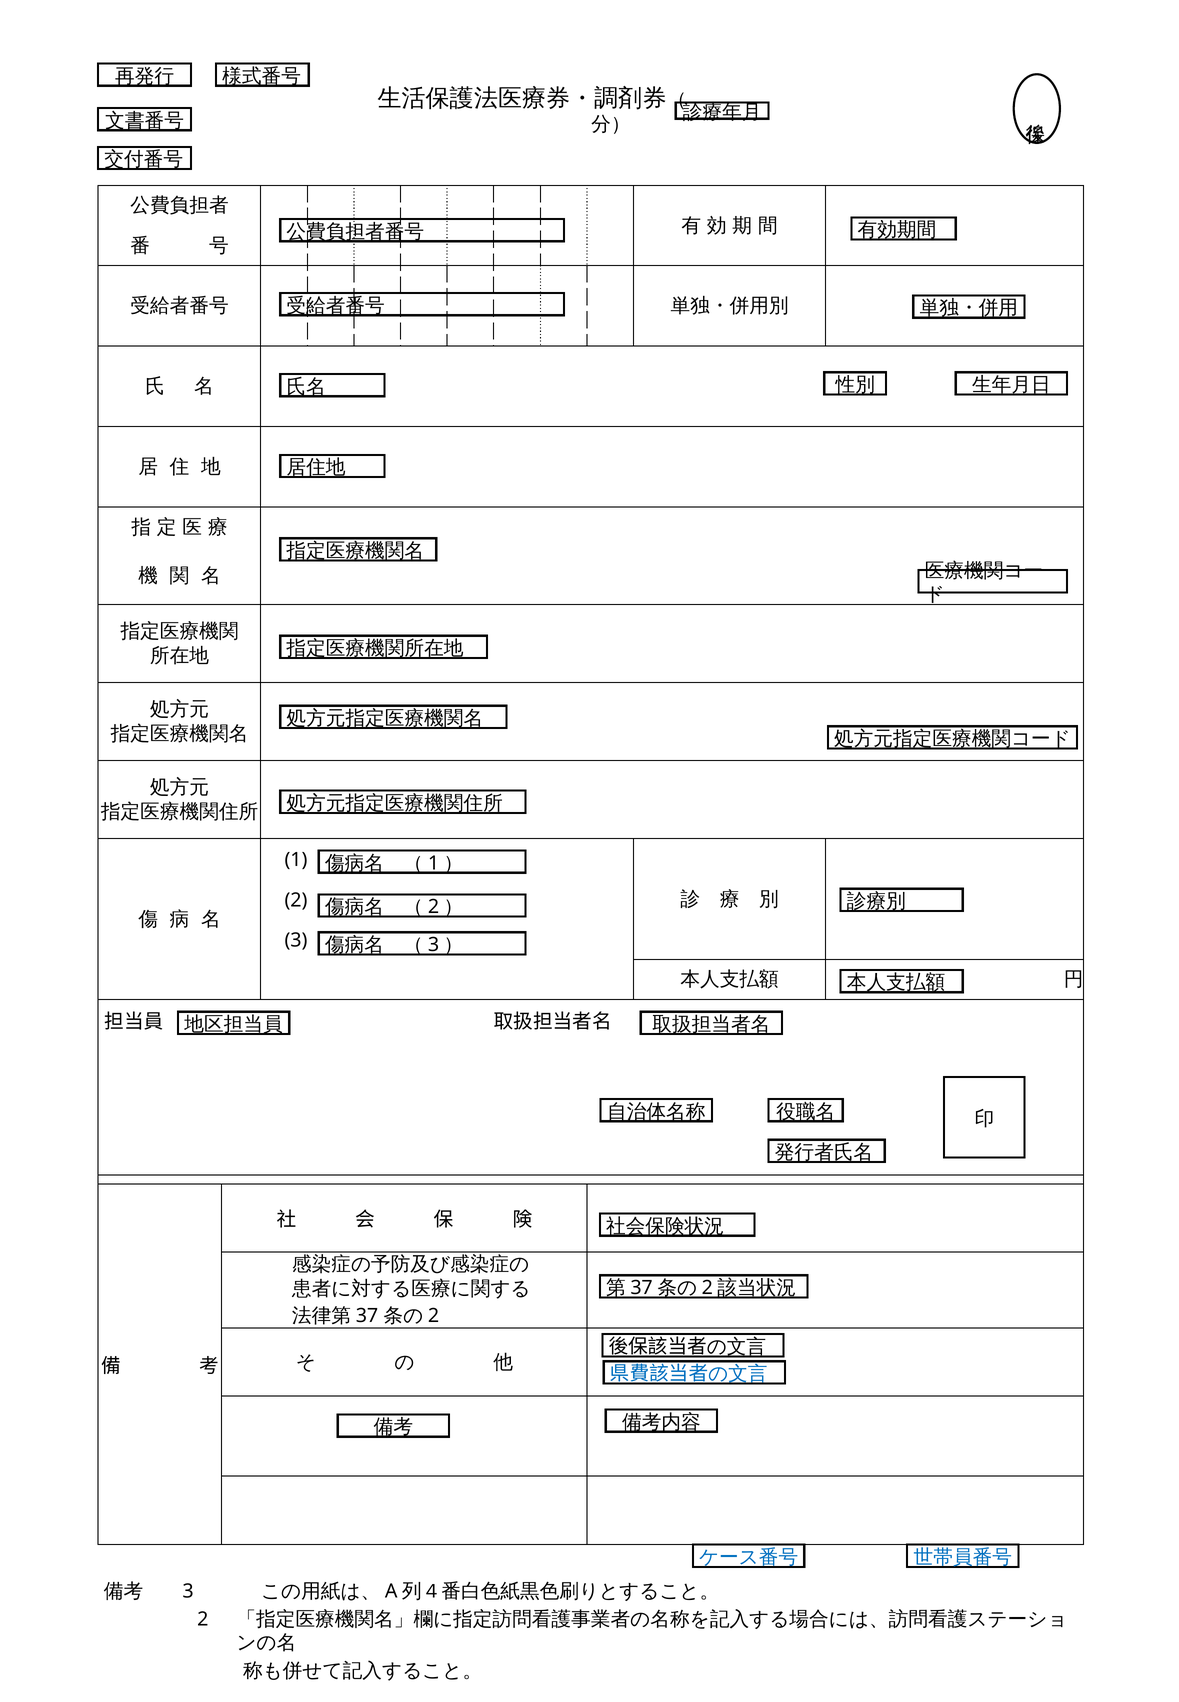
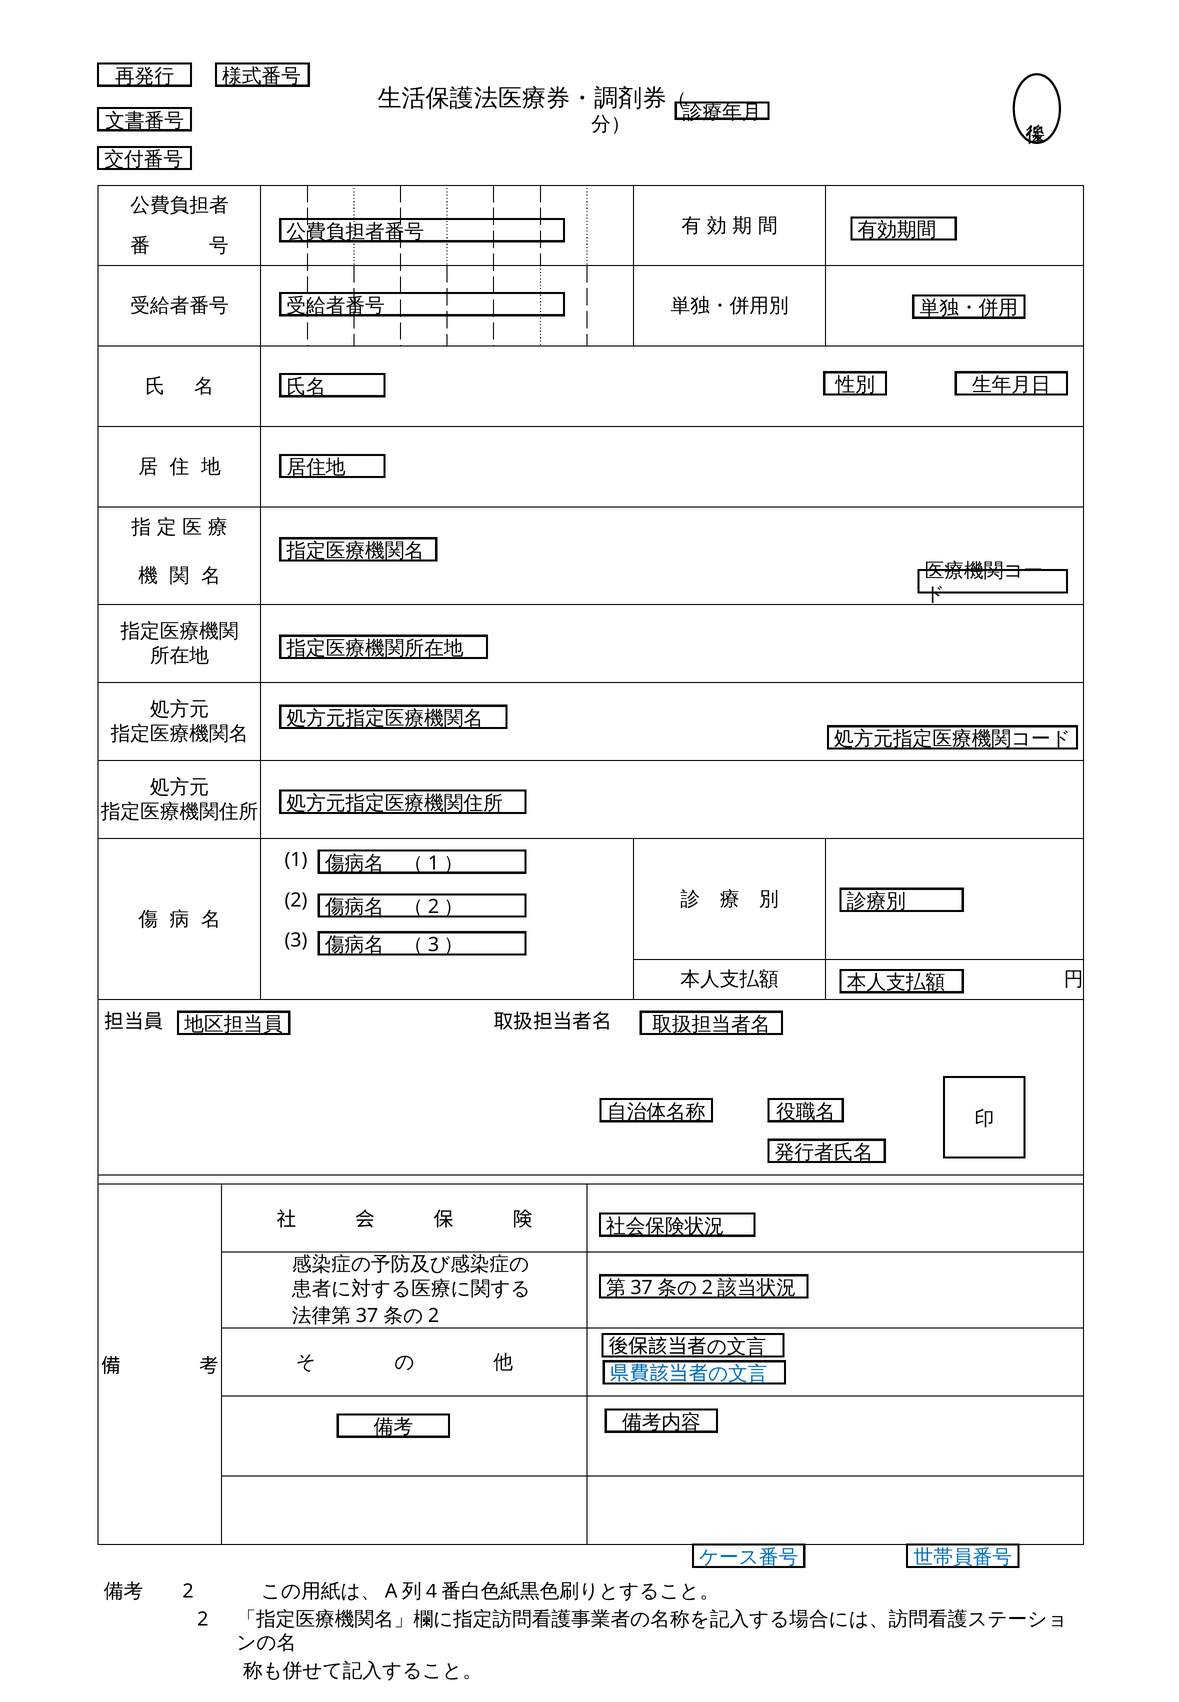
3 at (188, 1592): 3 -> 2
